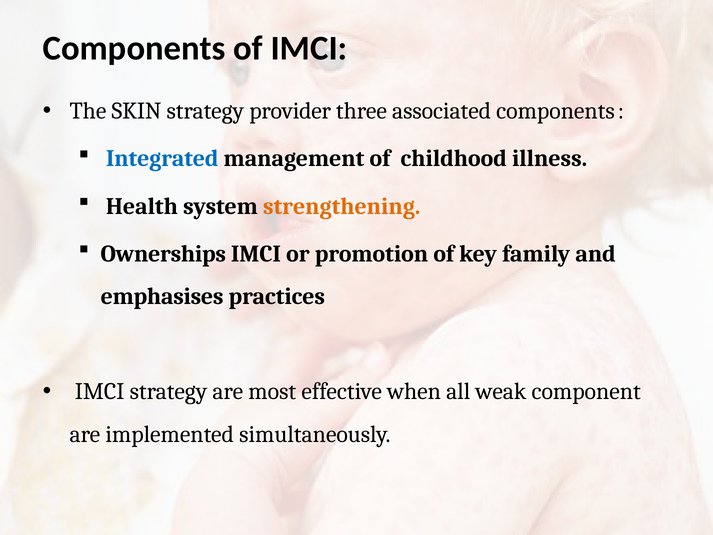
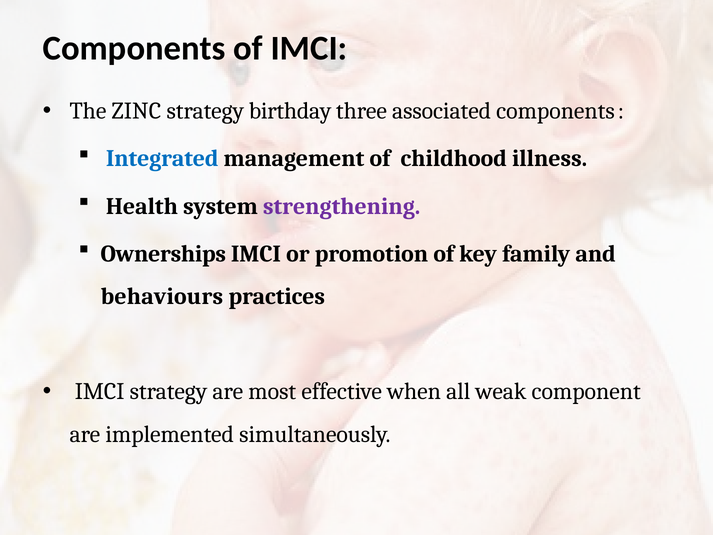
SKIN: SKIN -> ZINC
provider: provider -> birthday
strengthening colour: orange -> purple
emphasises: emphasises -> behaviours
